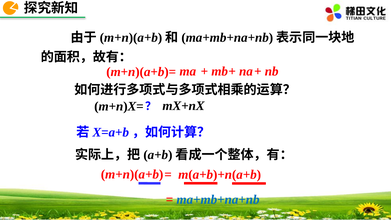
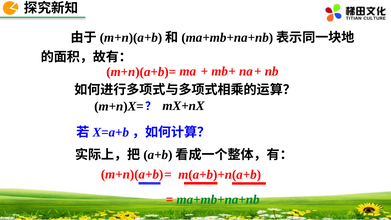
ma+mb+na+nb colour: blue -> green
